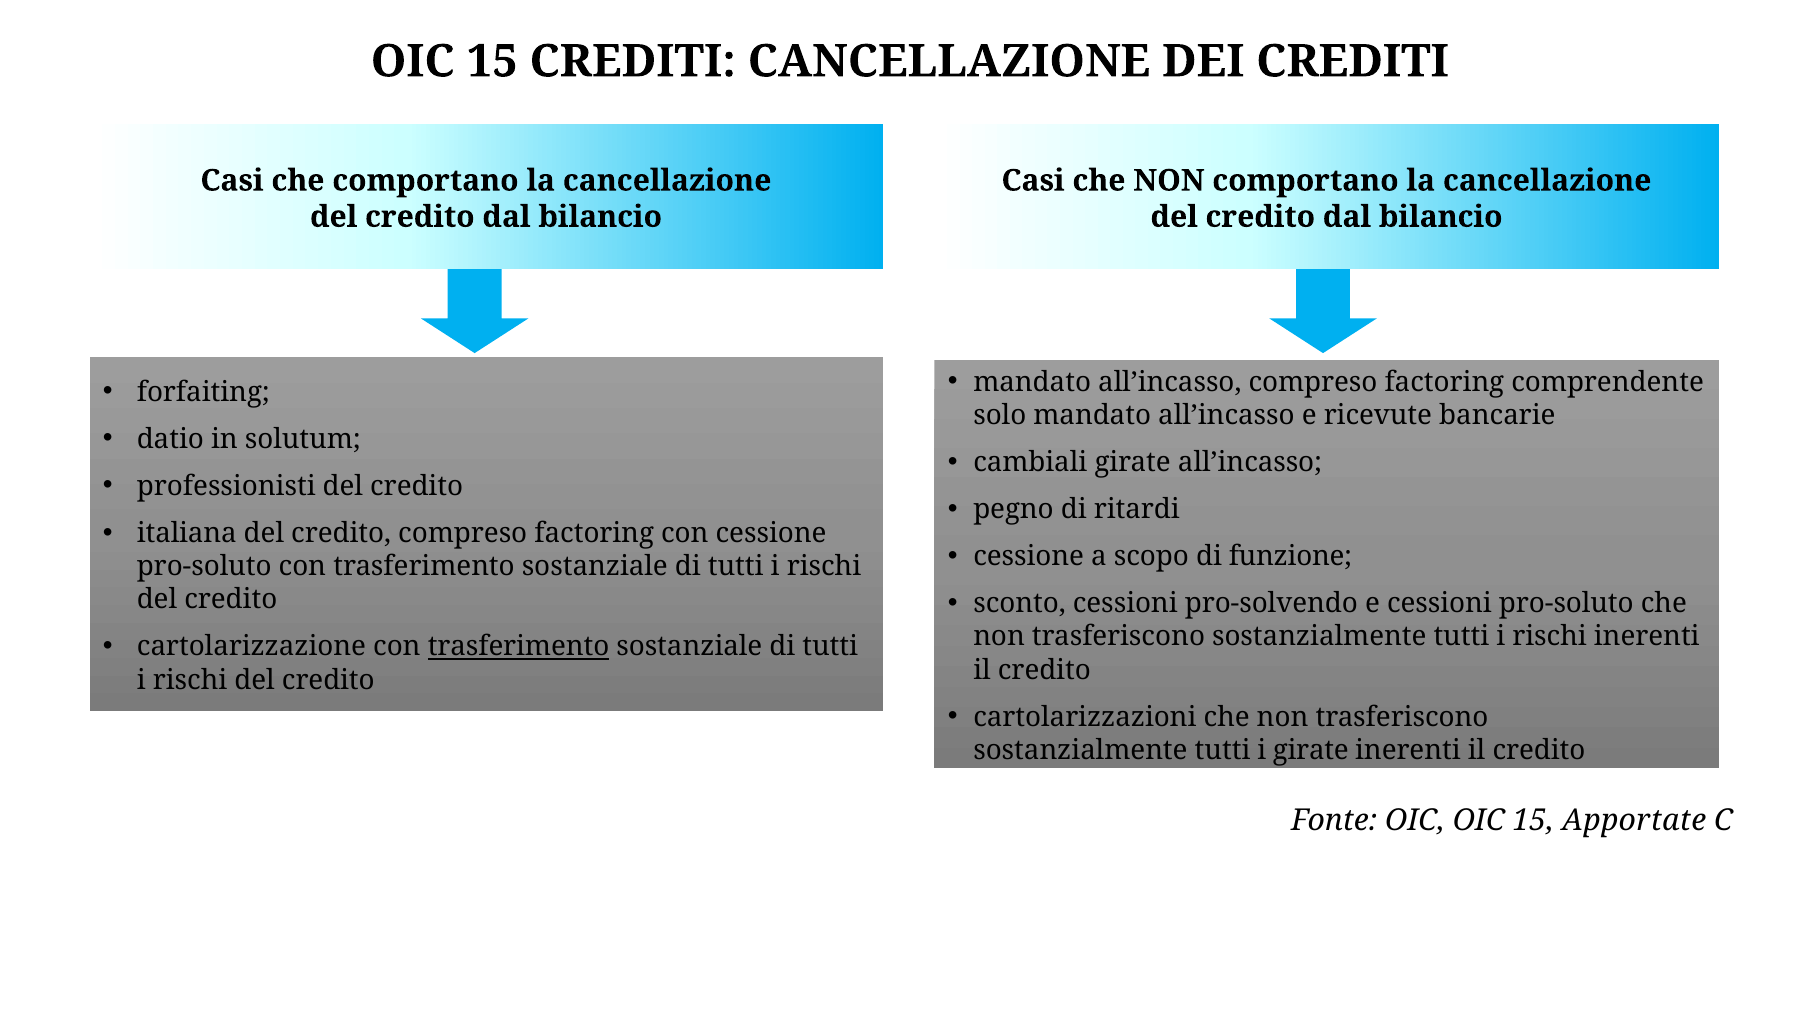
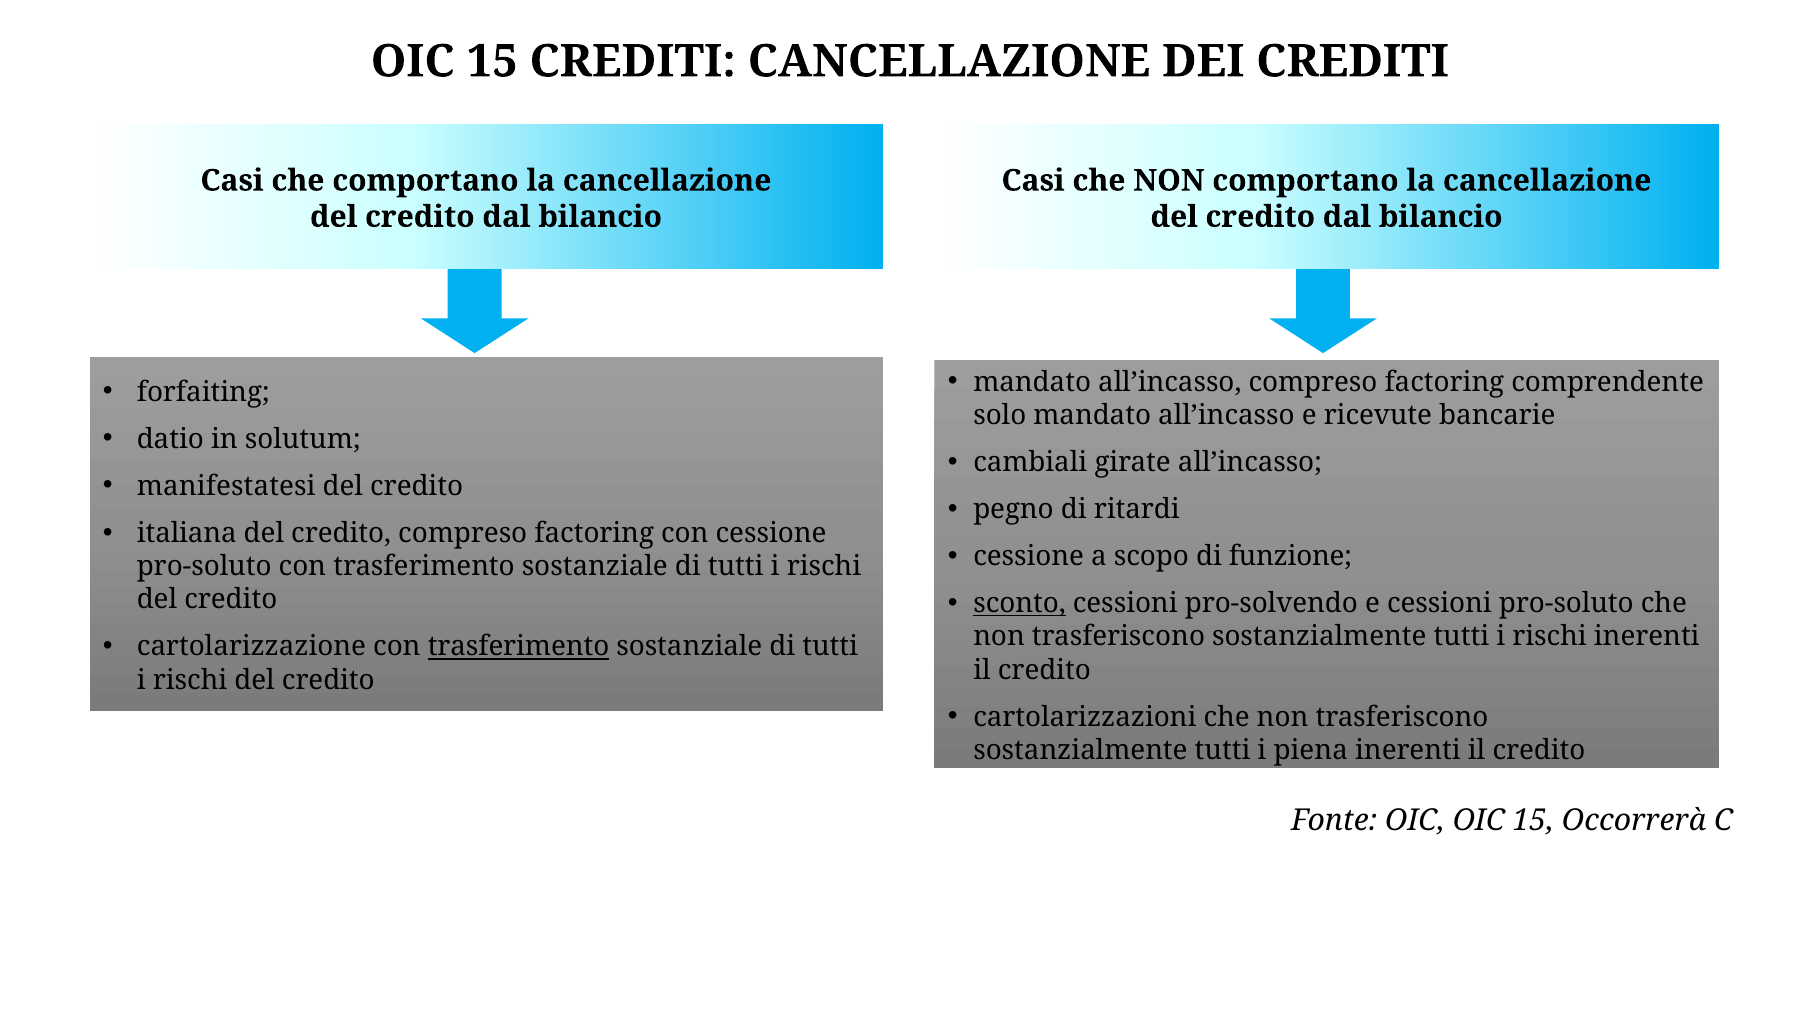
professionisti: professionisti -> manifestatesi
sconto underline: none -> present
i girate: girate -> piena
Apportate: Apportate -> Occorrerà
